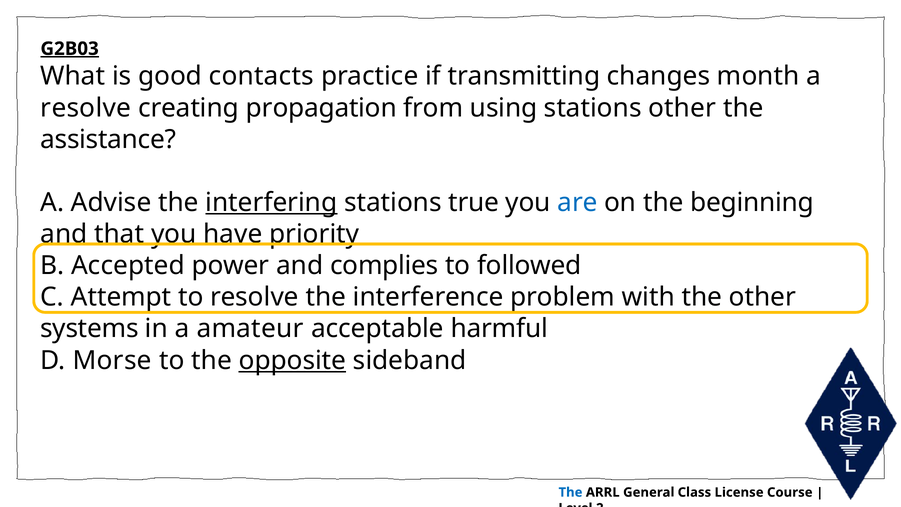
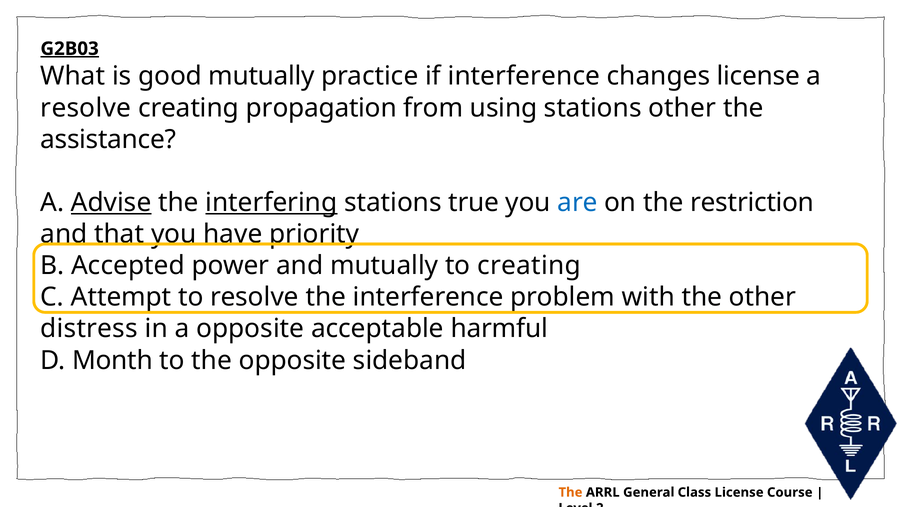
good contacts: contacts -> mutually
if transmitting: transmitting -> interference
changes month: month -> license
Advise underline: none -> present
beginning: beginning -> restriction
and complies: complies -> mutually
to followed: followed -> creating
systems: systems -> distress
a amateur: amateur -> opposite
Morse: Morse -> Month
opposite at (292, 360) underline: present -> none
The at (570, 492) colour: blue -> orange
